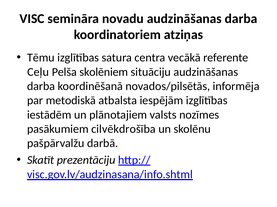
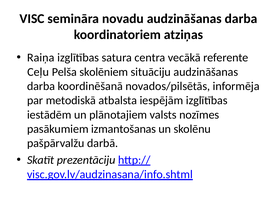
Tēmu: Tēmu -> Raiņa
cilvēkdrošība: cilvēkdrošība -> izmantošanas
